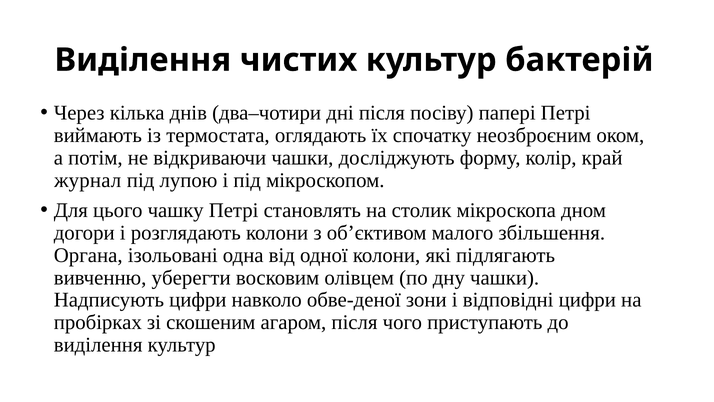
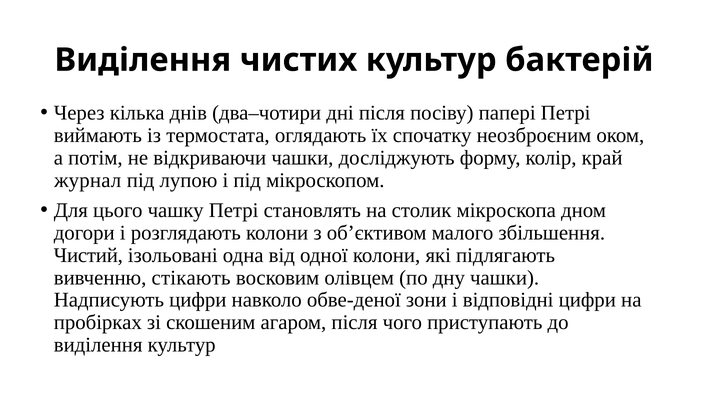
Органа: Органа -> Чистий
уберегти: уберегти -> стікають
